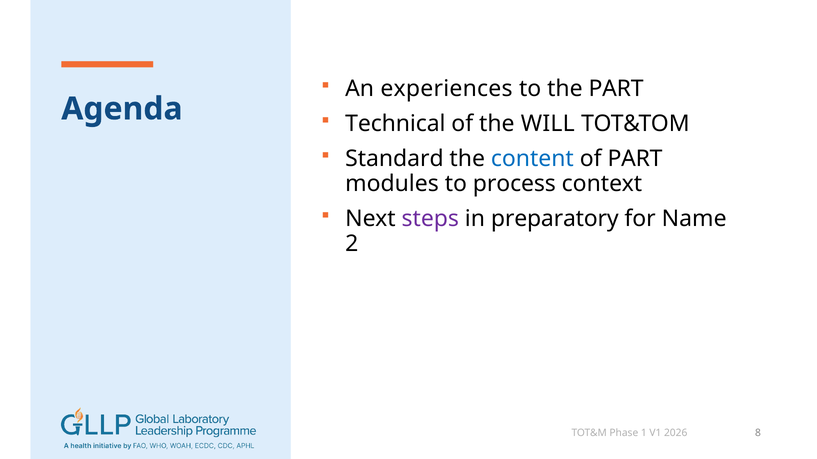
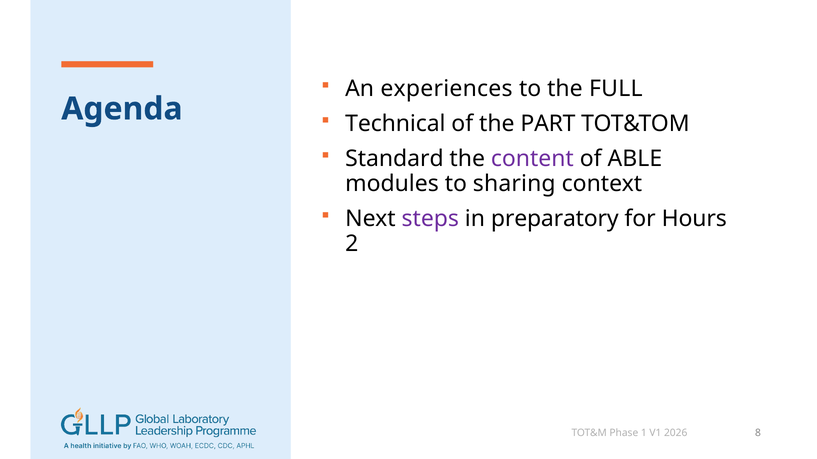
the PART: PART -> FULL
WILL: WILL -> PART
content colour: blue -> purple
of PART: PART -> ABLE
process: process -> sharing
Name: Name -> Hours
